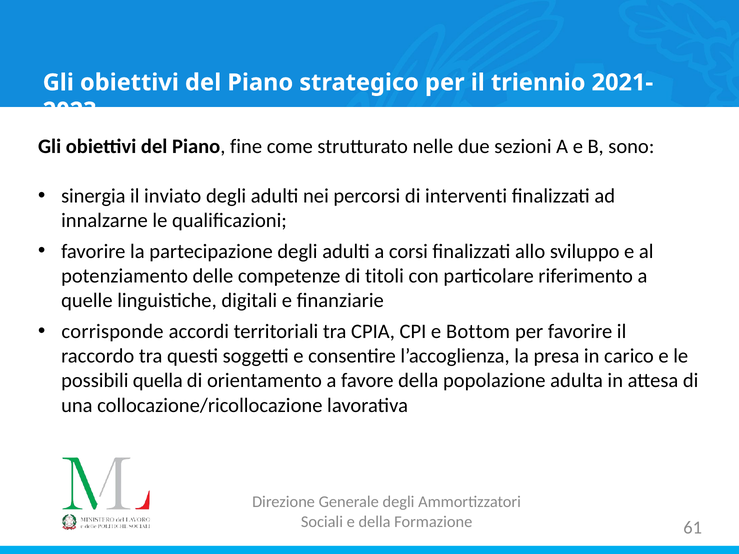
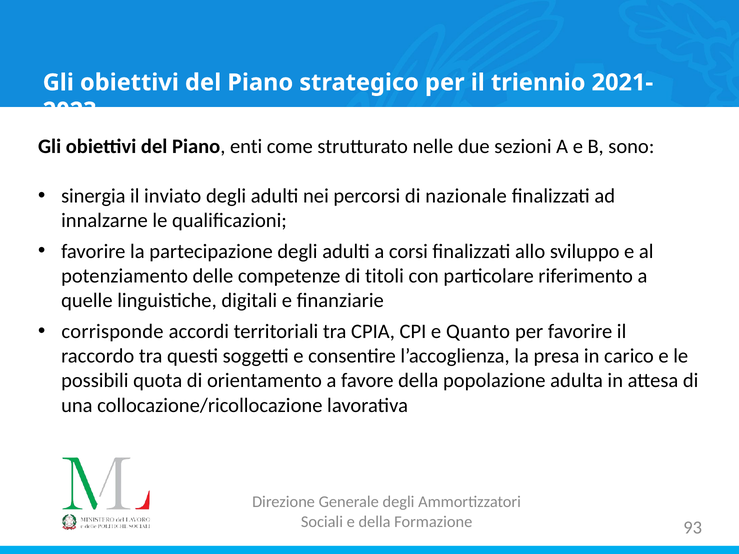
fine: fine -> enti
interventi: interventi -> nazionale
Bottom: Bottom -> Quanto
quella: quella -> quota
61: 61 -> 93
